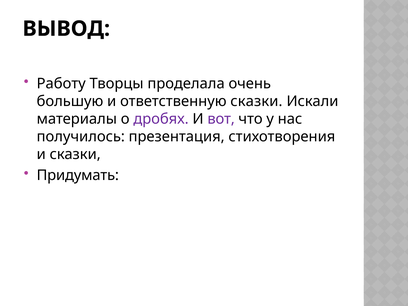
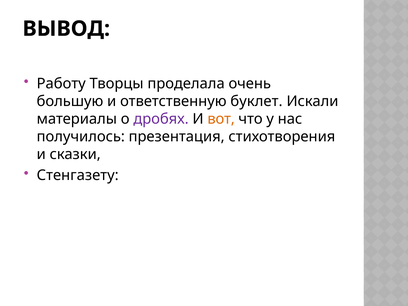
ответственную сказки: сказки -> буклет
вот colour: purple -> orange
Придумать: Придумать -> Стенгазету
